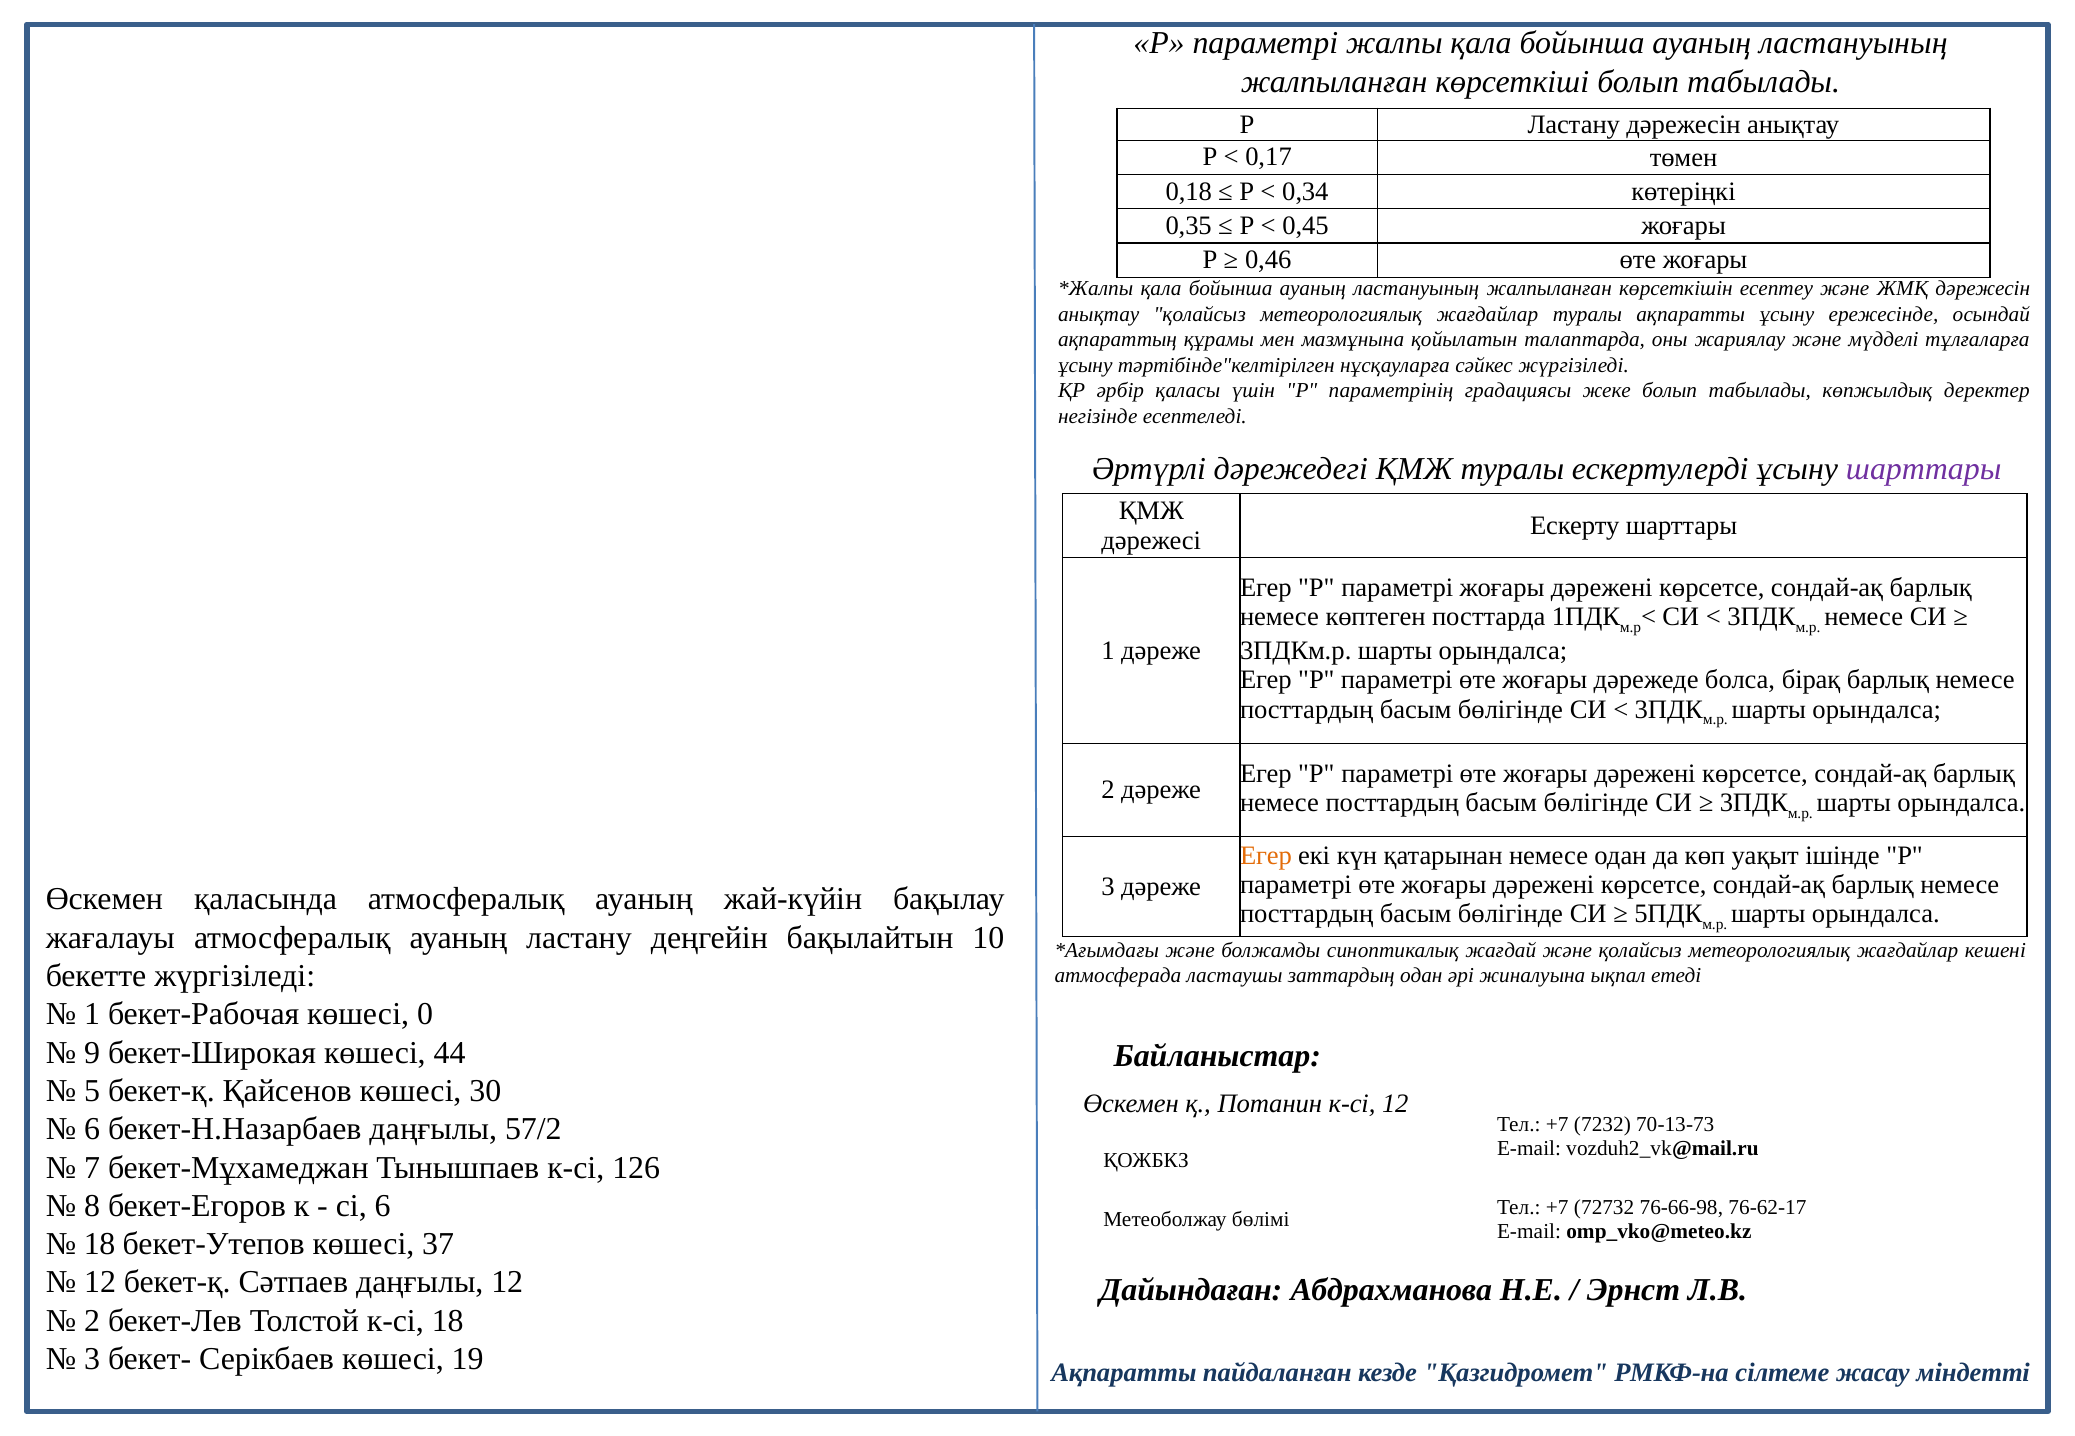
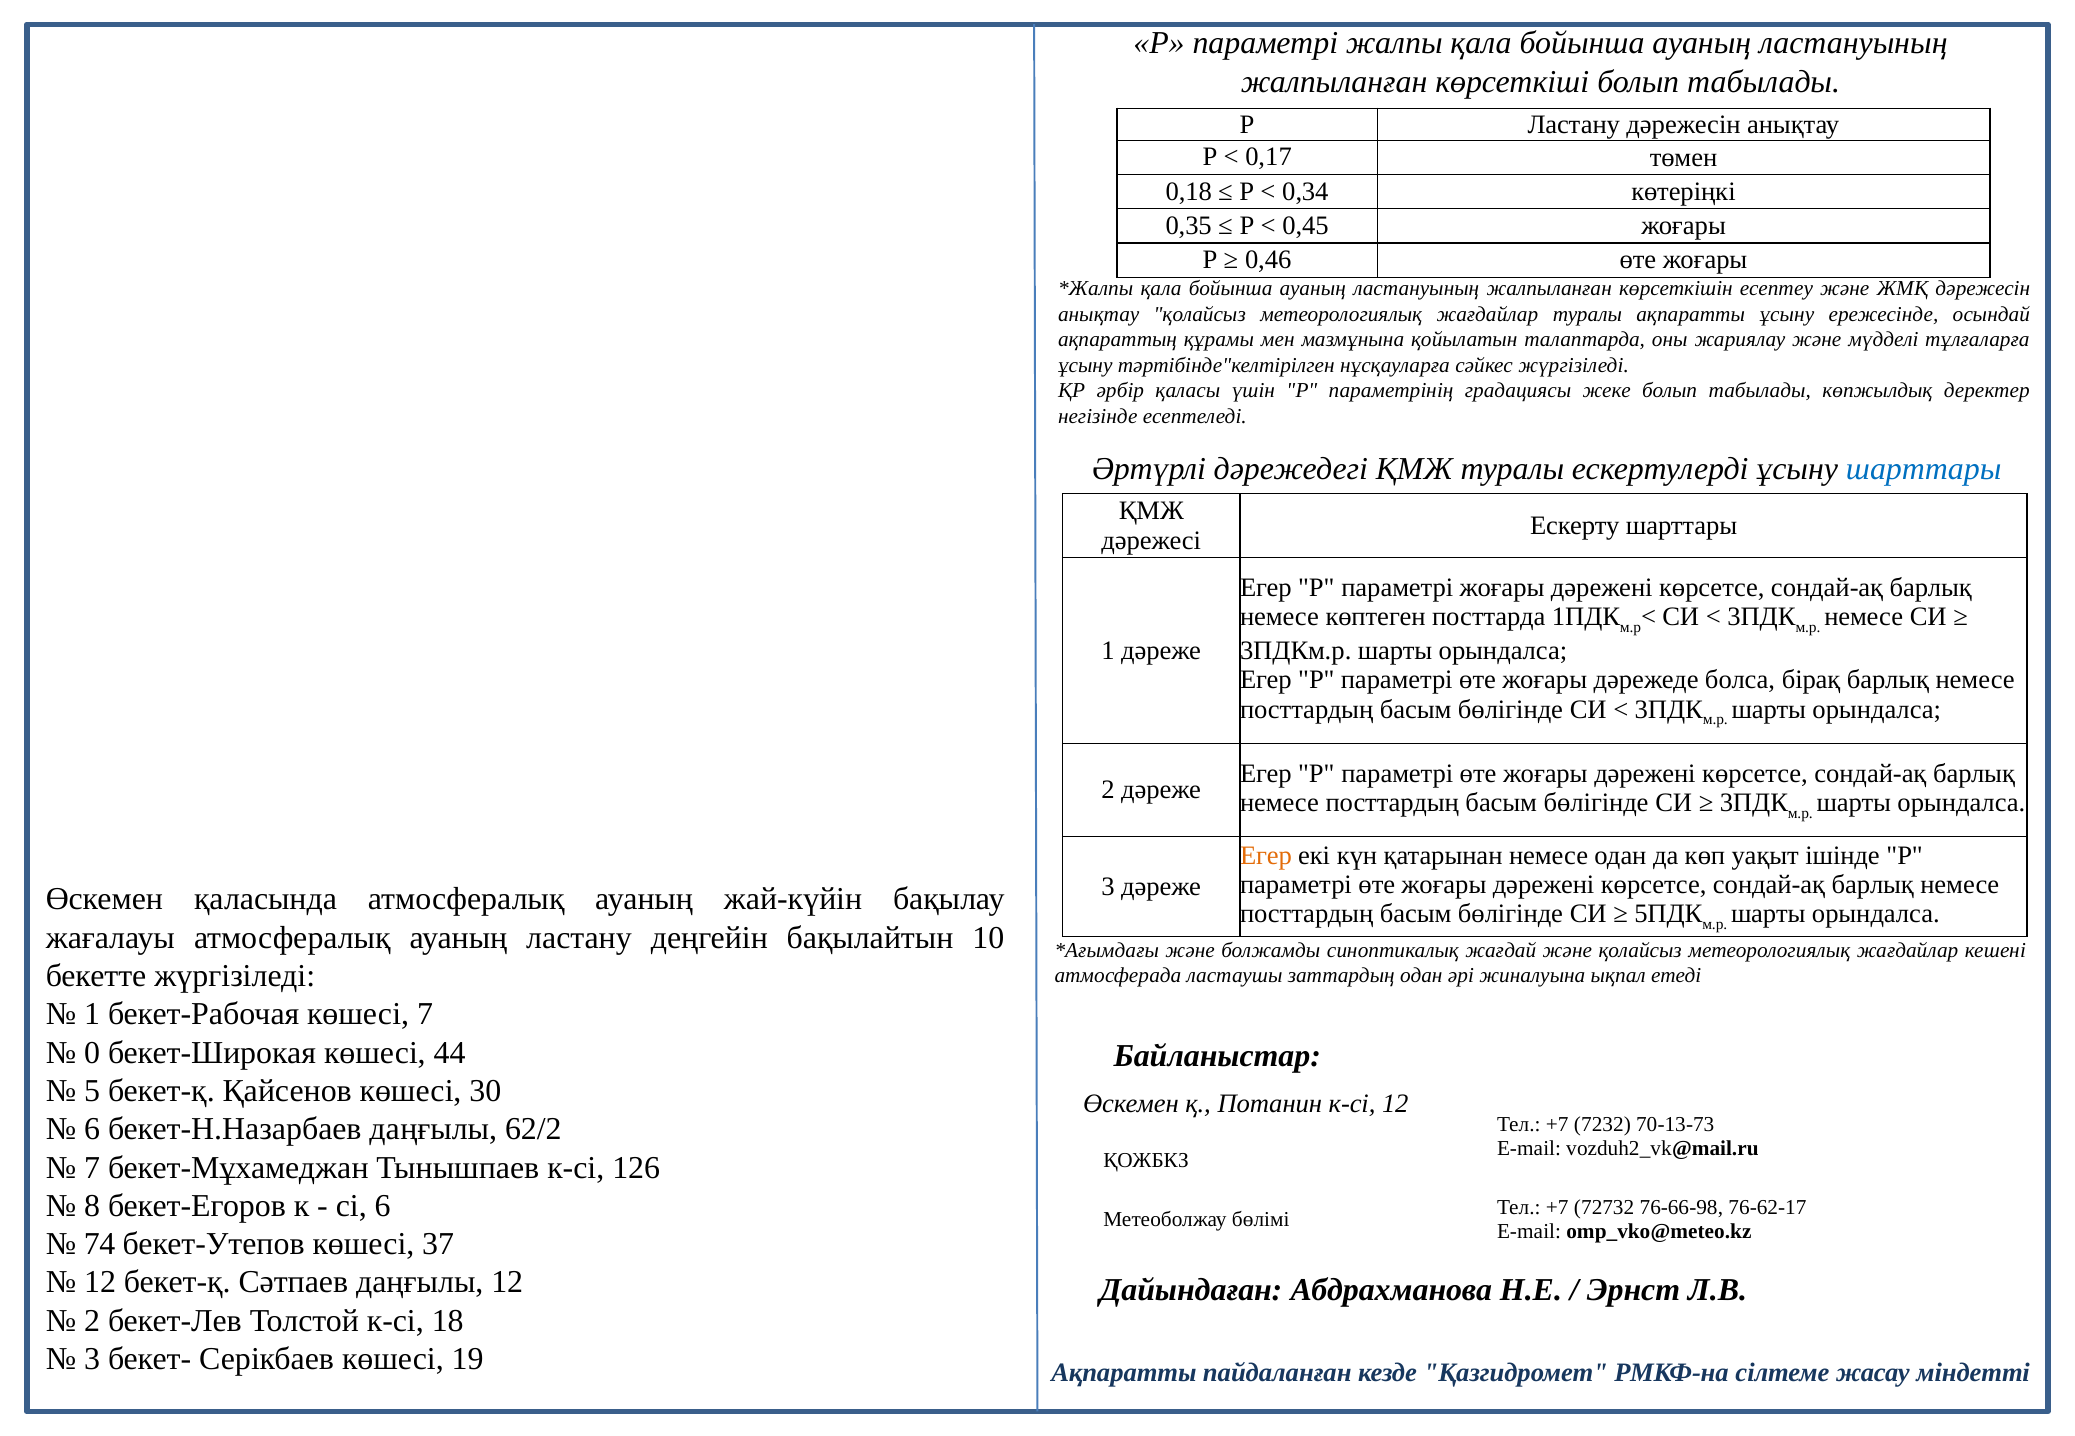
шарттары at (1924, 470) colour: purple -> blue
көшесі 0: 0 -> 7
9: 9 -> 0
57/2: 57/2 -> 62/2
18 at (100, 1245): 18 -> 74
